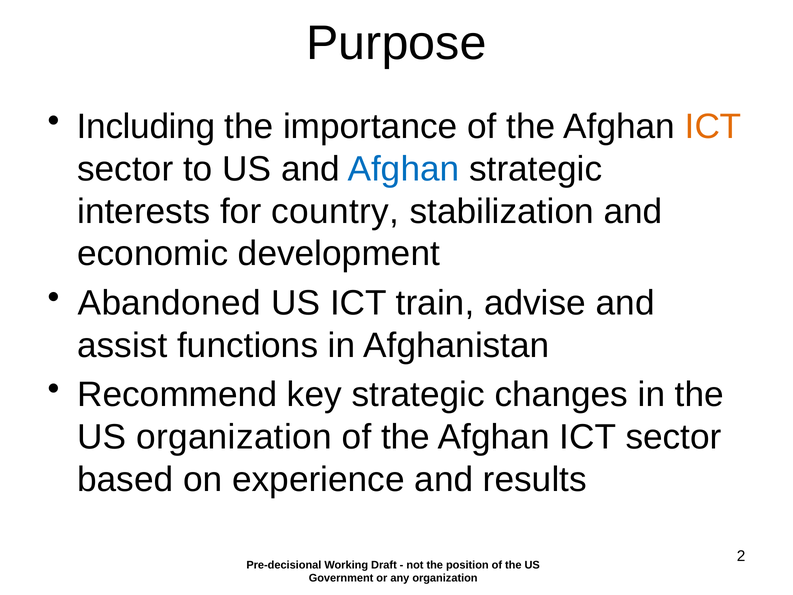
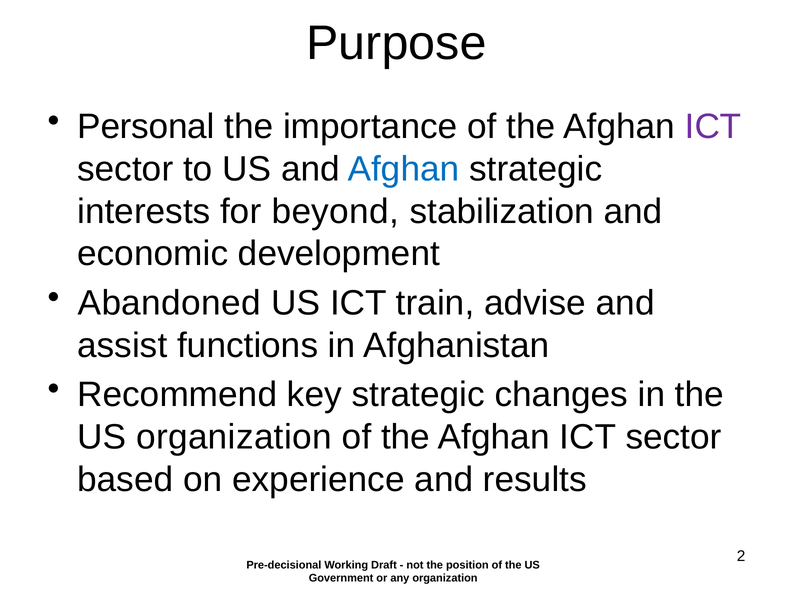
Including: Including -> Personal
ICT at (713, 127) colour: orange -> purple
country: country -> beyond
